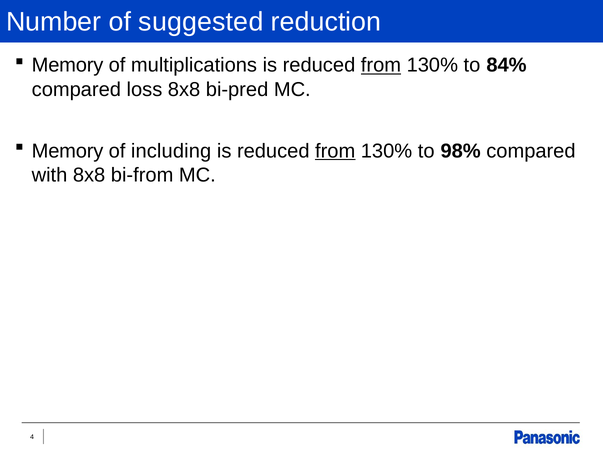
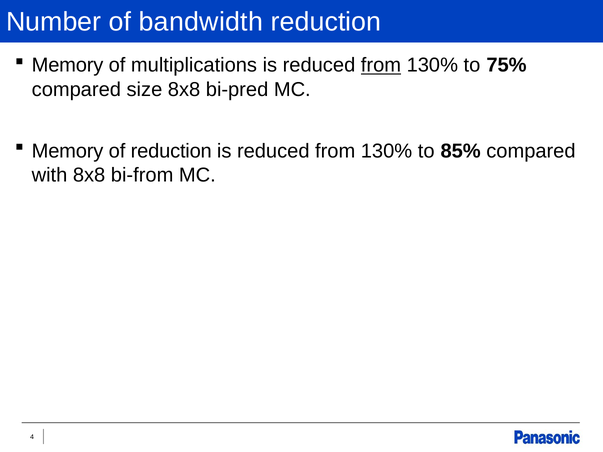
suggested: suggested -> bandwidth
84%: 84% -> 75%
loss: loss -> size
of including: including -> reduction
from at (335, 151) underline: present -> none
98%: 98% -> 85%
